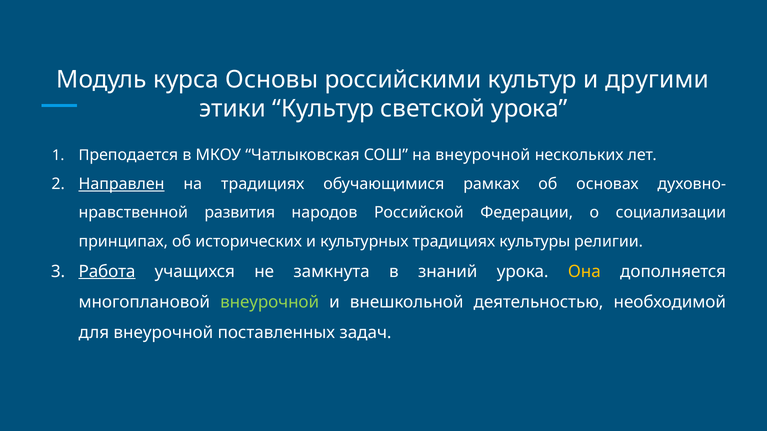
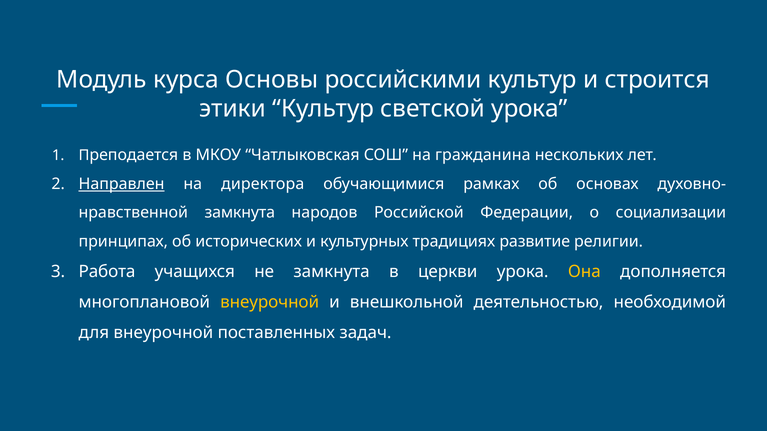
другими: другими -> строится
на внеурочной: внеурочной -> гражданина
на традициях: традициях -> директора
развития at (240, 213): развития -> замкнута
культуры: культуры -> развитие
Работа underline: present -> none
знаний: знаний -> церкви
внеурочной at (270, 302) colour: light green -> yellow
